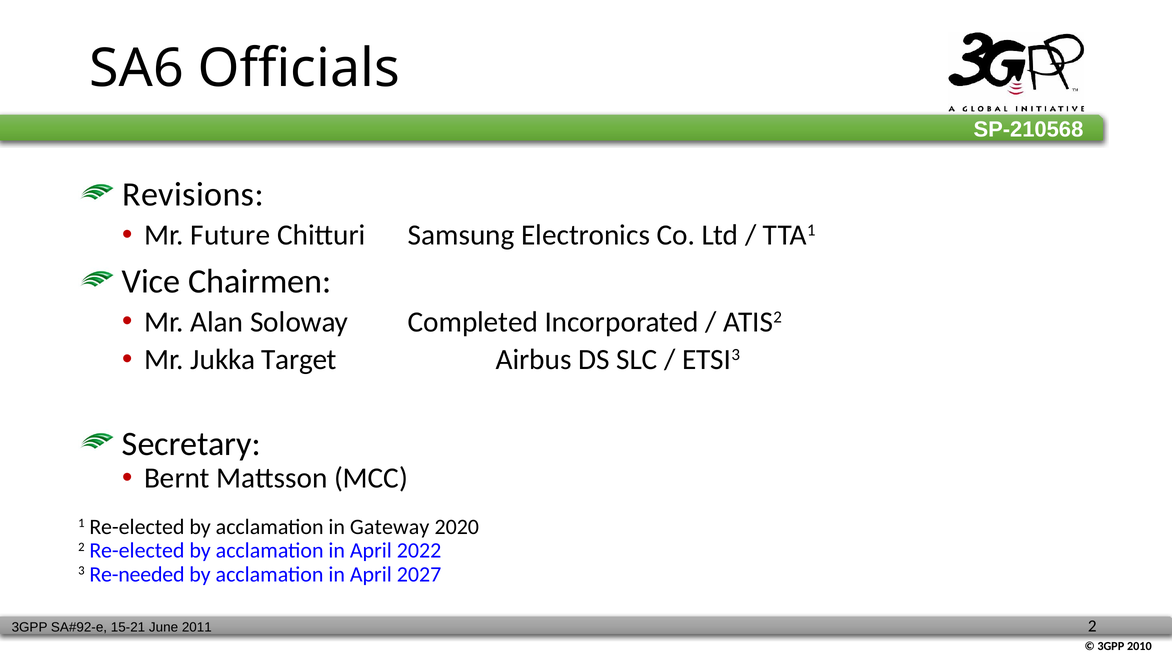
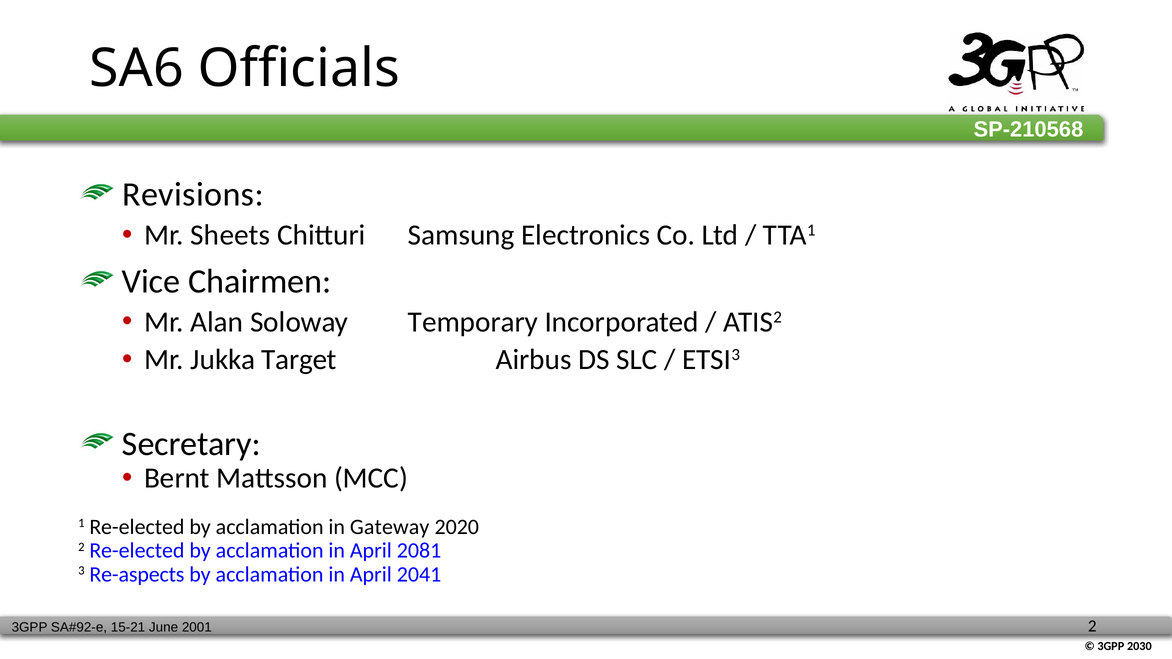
Future: Future -> Sheets
Completed: Completed -> Temporary
2022: 2022 -> 2081
Re-needed: Re-needed -> Re-aspects
2027: 2027 -> 2041
2011: 2011 -> 2001
2010: 2010 -> 2030
